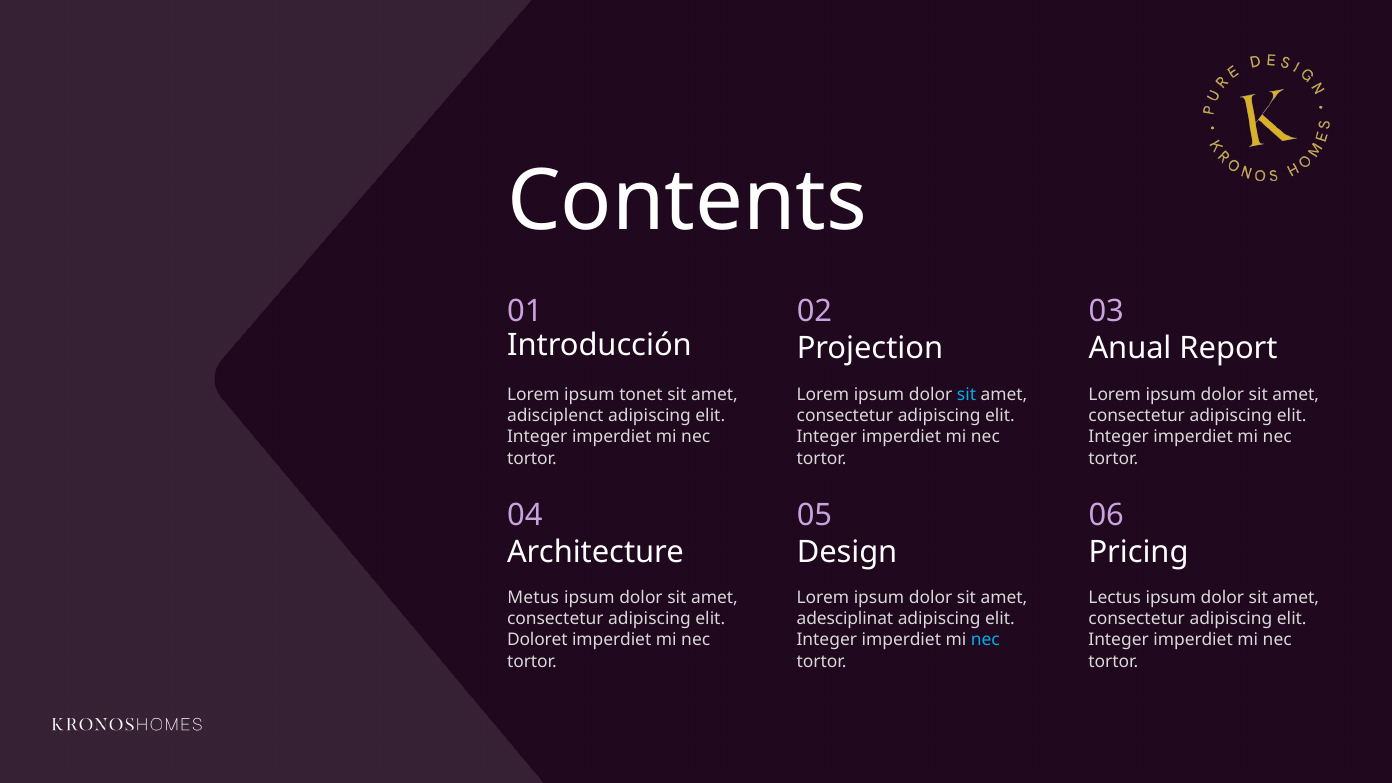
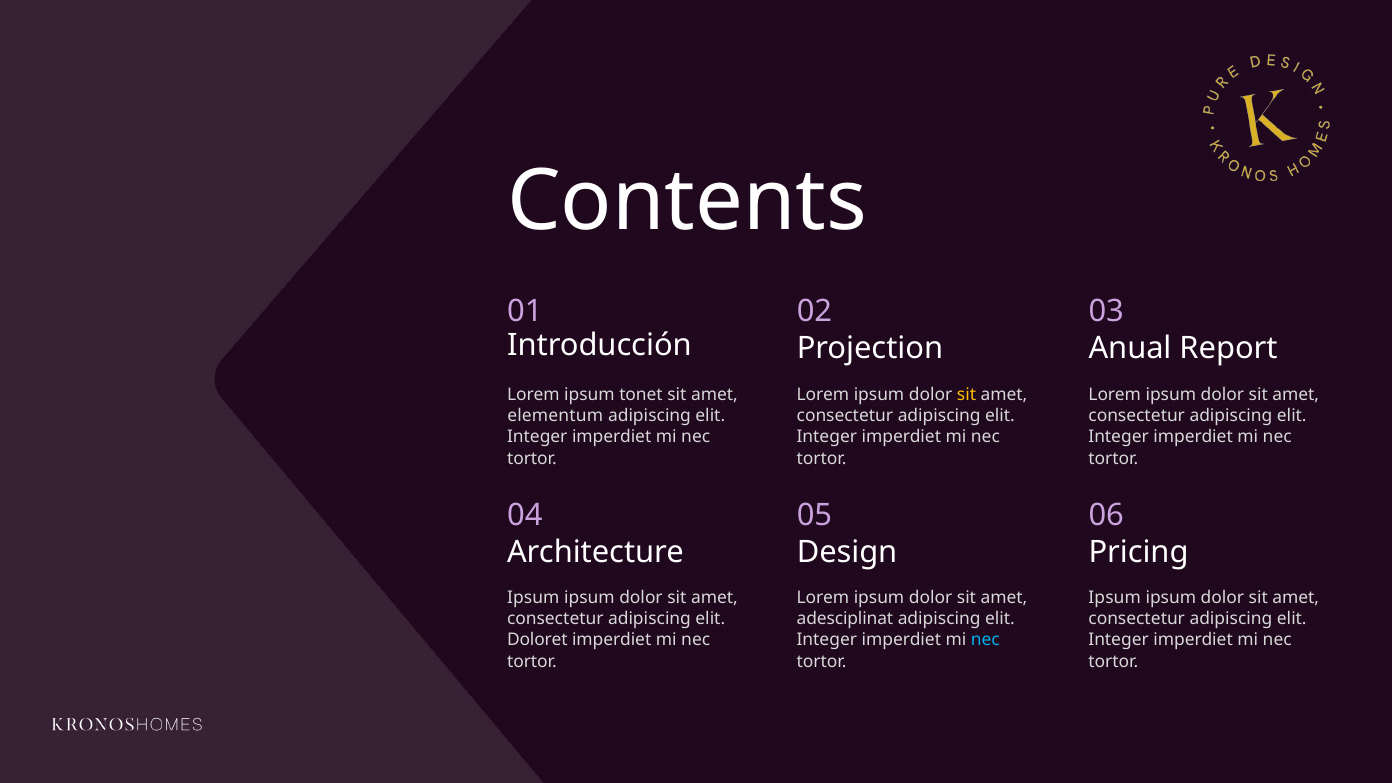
sit at (966, 394) colour: light blue -> yellow
adisciplenct: adisciplenct -> elementum
Metus at (533, 598): Metus -> Ipsum
Lectus at (1115, 598): Lectus -> Ipsum
